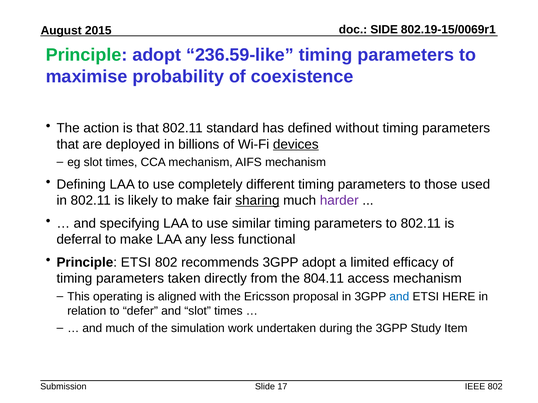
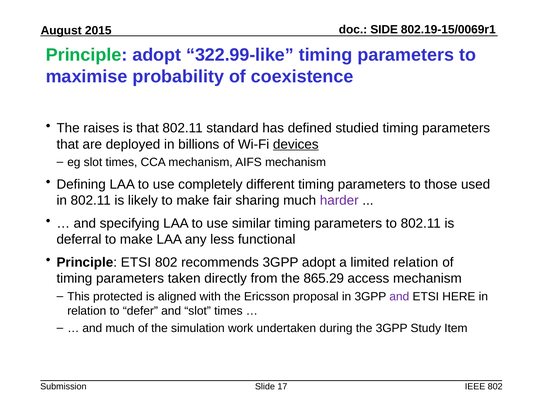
236.59-like: 236.59-like -> 322.99-like
action: action -> raises
without: without -> studied
sharing underline: present -> none
limited efficacy: efficacy -> relation
804.11: 804.11 -> 865.29
operating: operating -> protected
and at (399, 297) colour: blue -> purple
